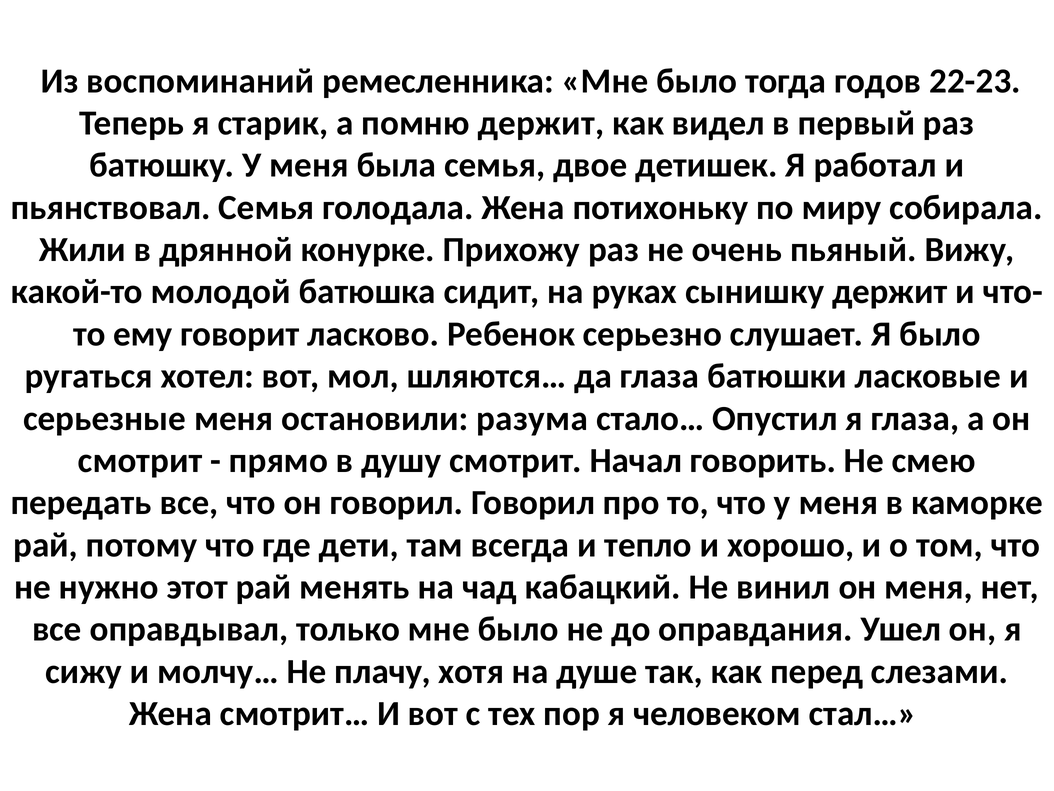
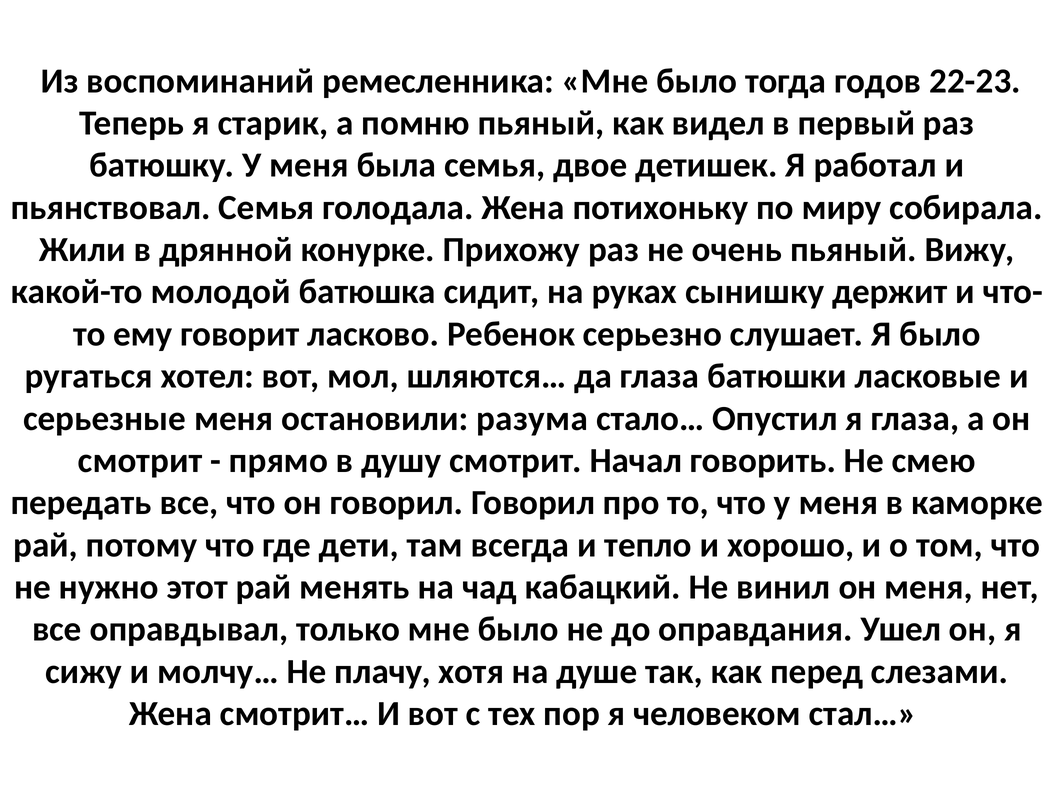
помню держит: держит -> пьяный
